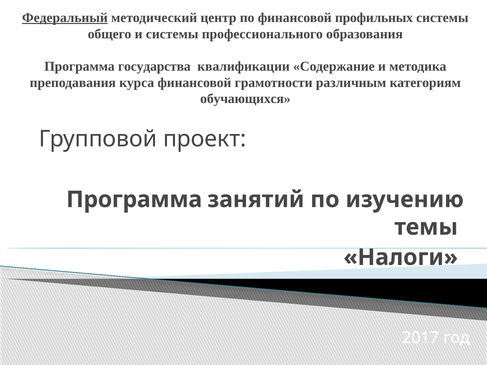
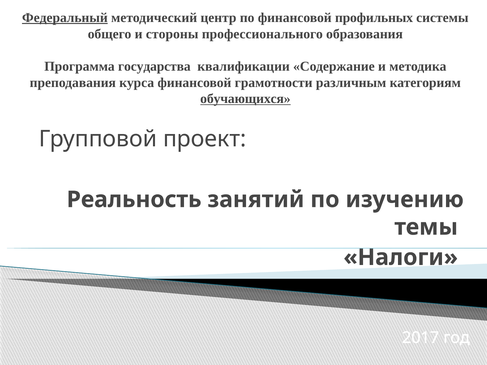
и системы: системы -> стороны
обучающихся underline: none -> present
Программа at (134, 200): Программа -> Реальность
